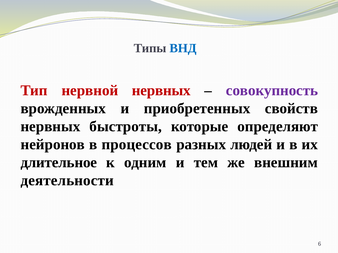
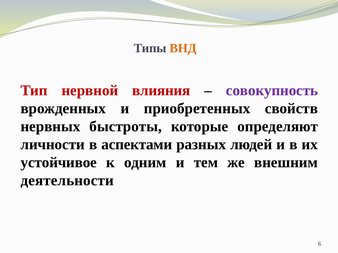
ВНД colour: blue -> orange
нервной нервных: нервных -> влияния
нейронов: нейронов -> личности
процессов: процессов -> аспектами
длительное: длительное -> устойчивое
